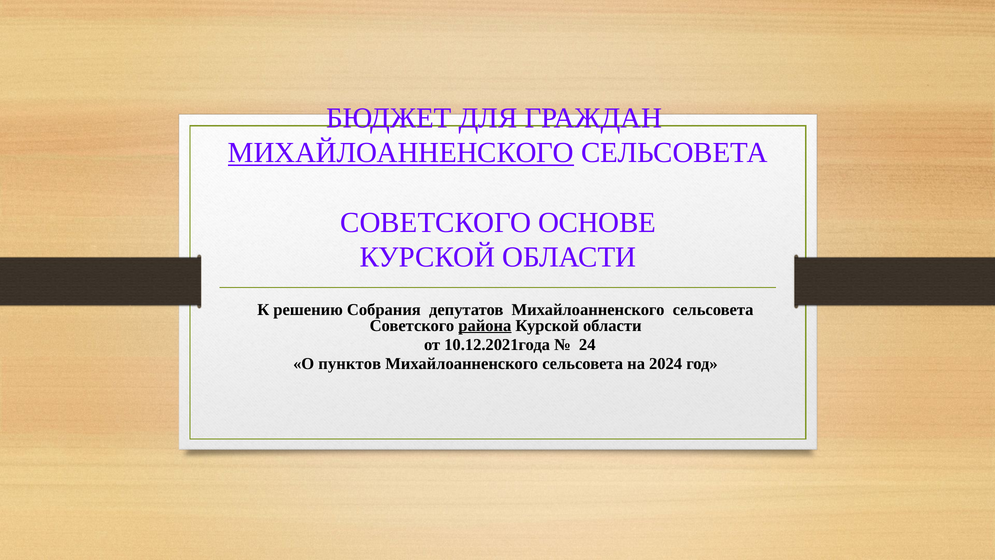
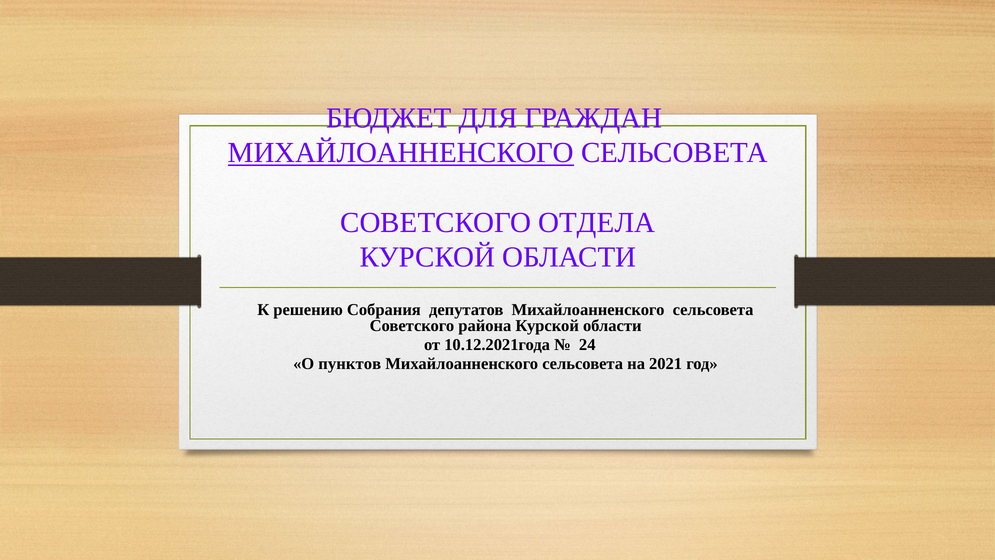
ОСНОВЕ: ОСНОВЕ -> ОТДЕЛА
района underline: present -> none
2024: 2024 -> 2021
